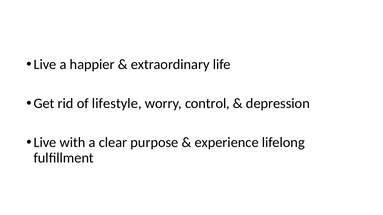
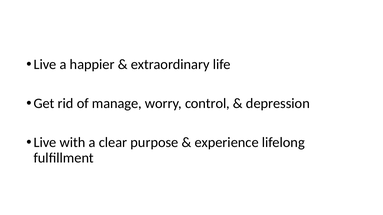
lifestyle: lifestyle -> manage
